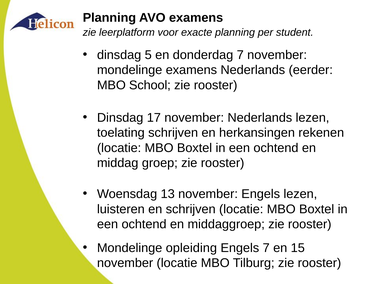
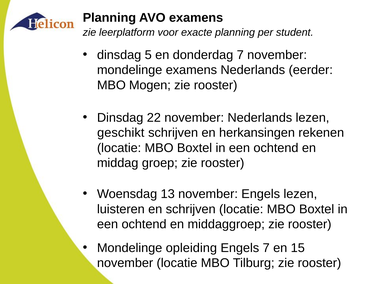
School: School -> Mogen
17: 17 -> 22
toelating: toelating -> geschikt
